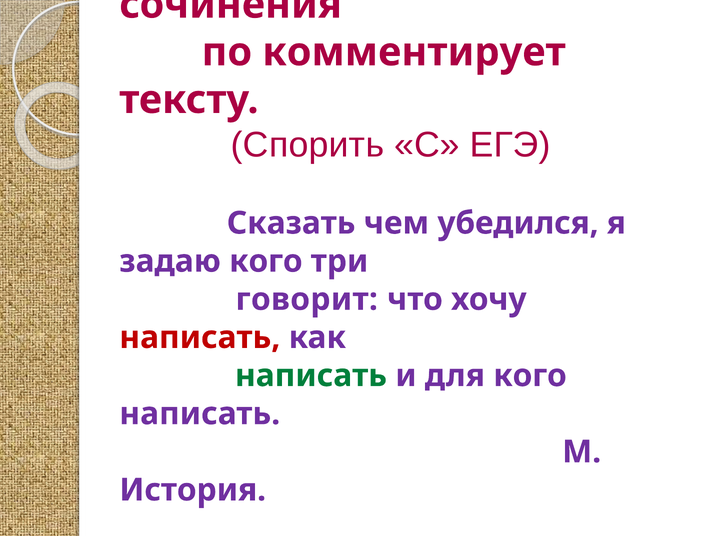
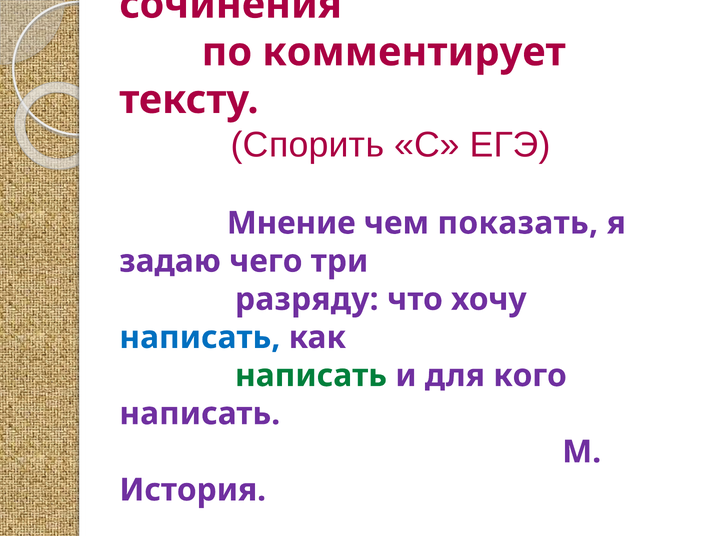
Сказать: Сказать -> Мнение
убедился: убедился -> показать
задаю кого: кого -> чего
говорит: говорит -> разряду
написать at (200, 338) colour: red -> blue
